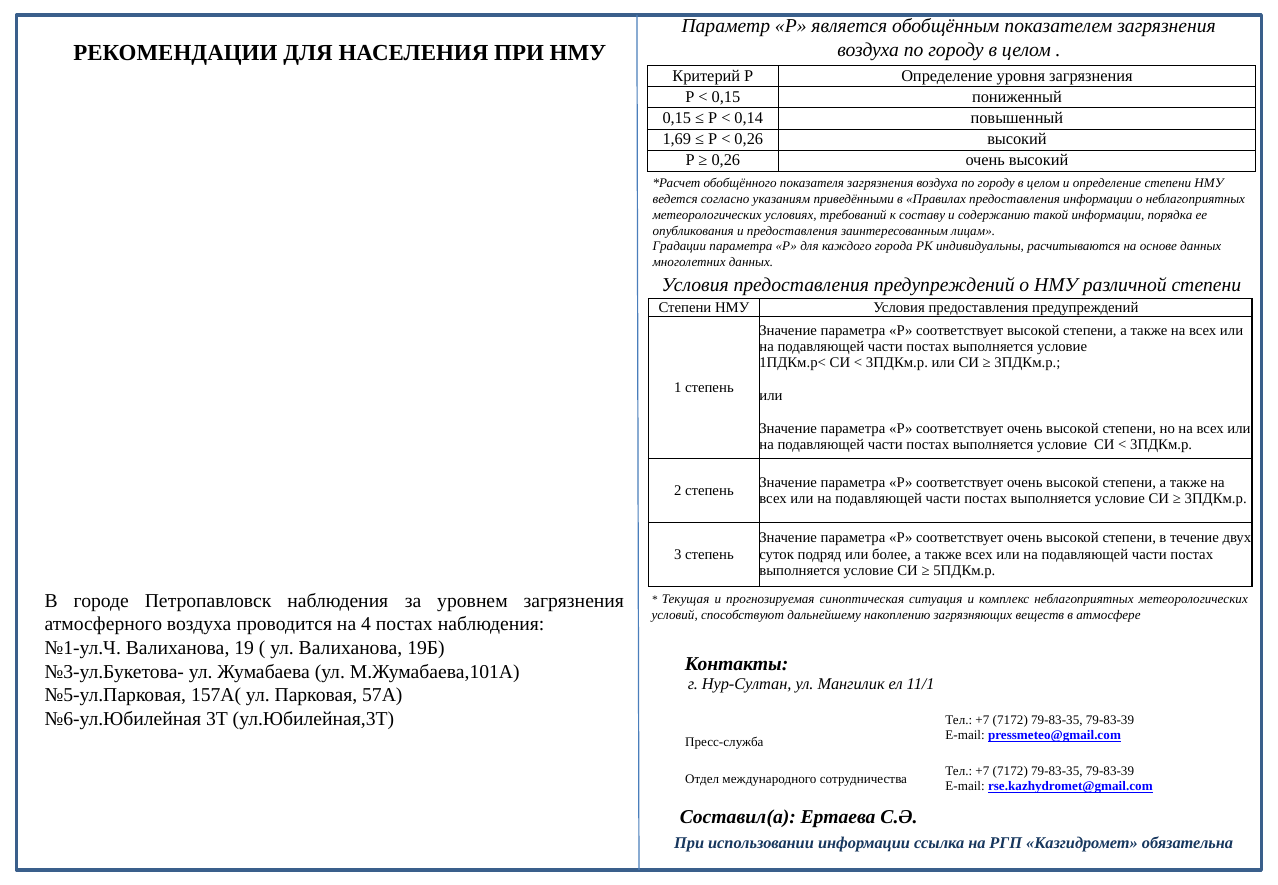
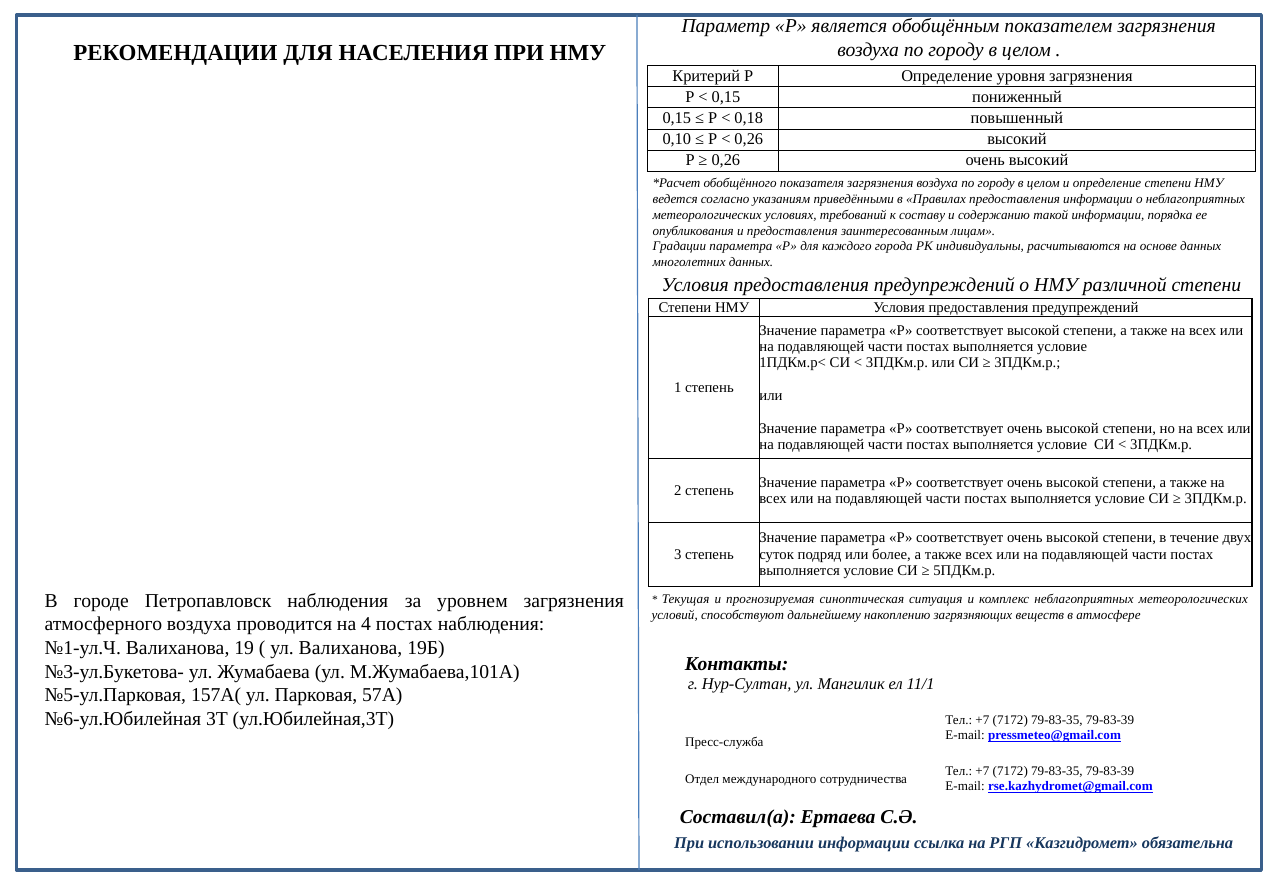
0,14: 0,14 -> 0,18
1,69: 1,69 -> 0,10
